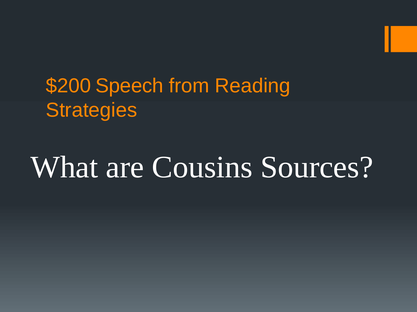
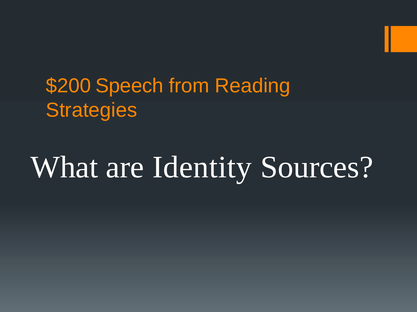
Cousins: Cousins -> Identity
